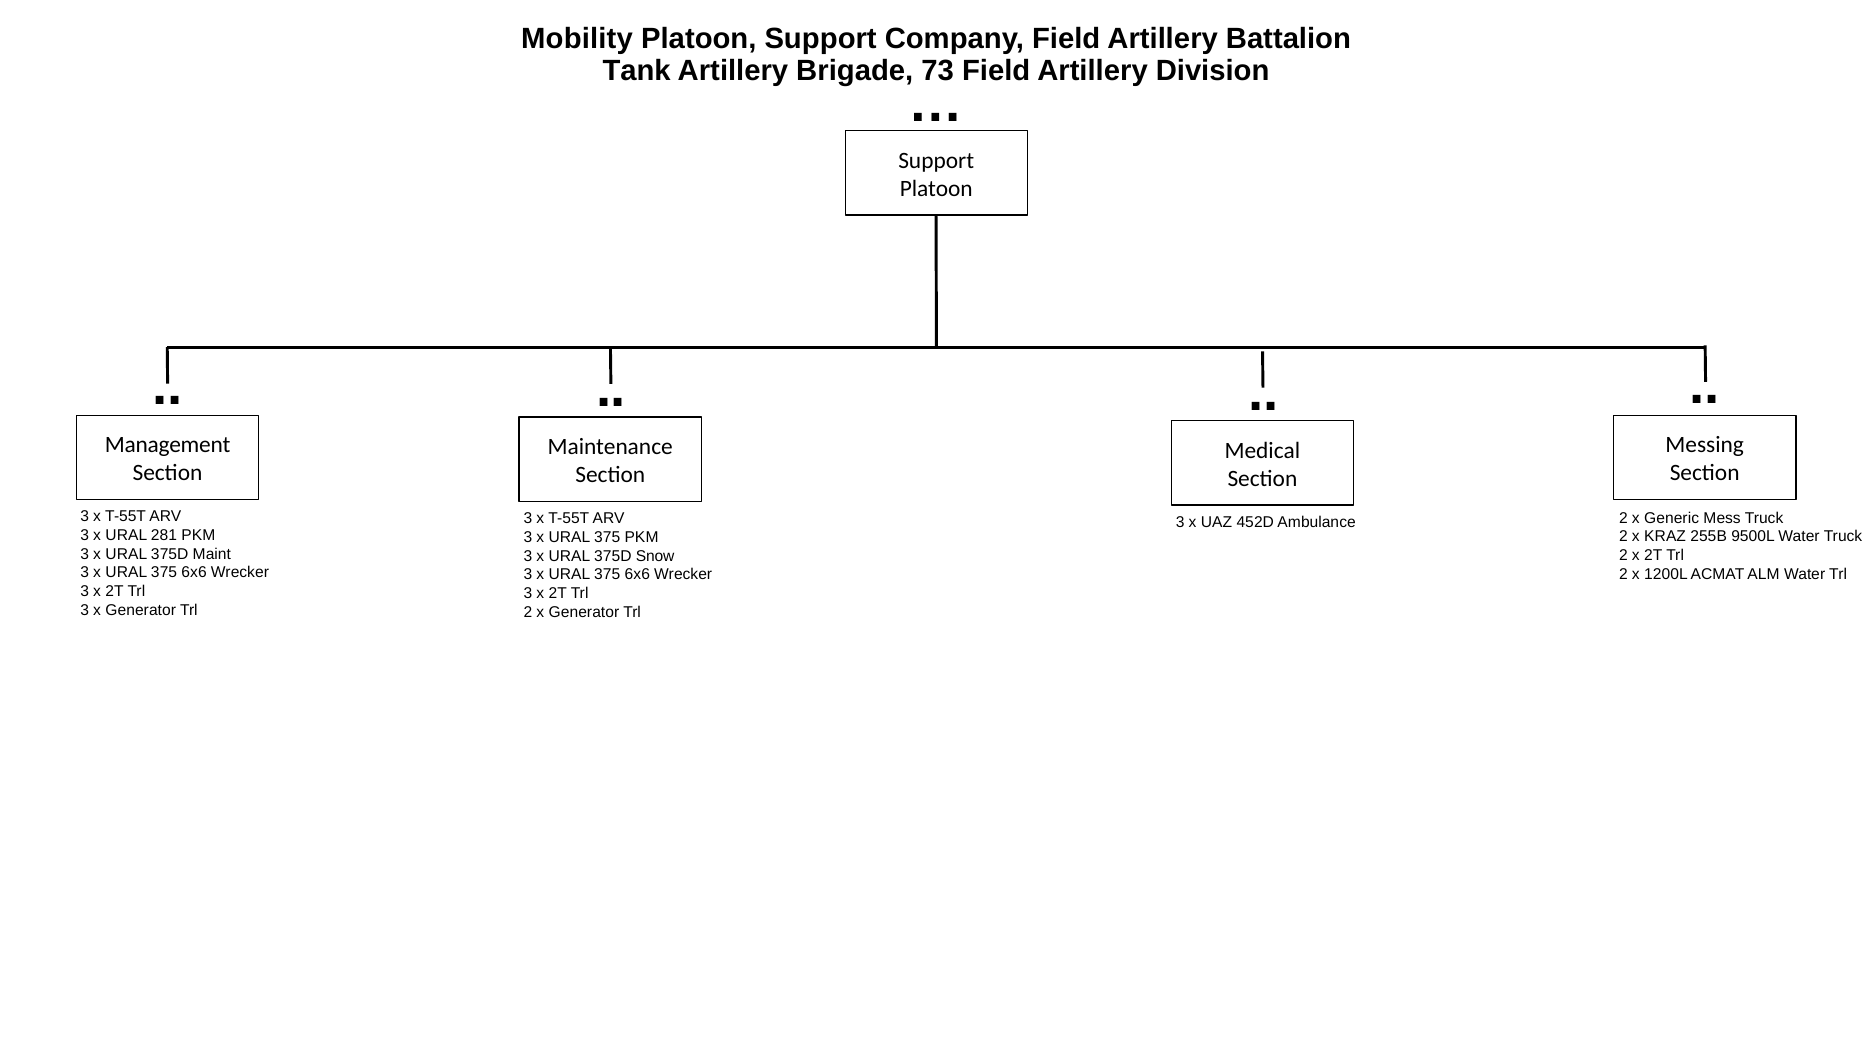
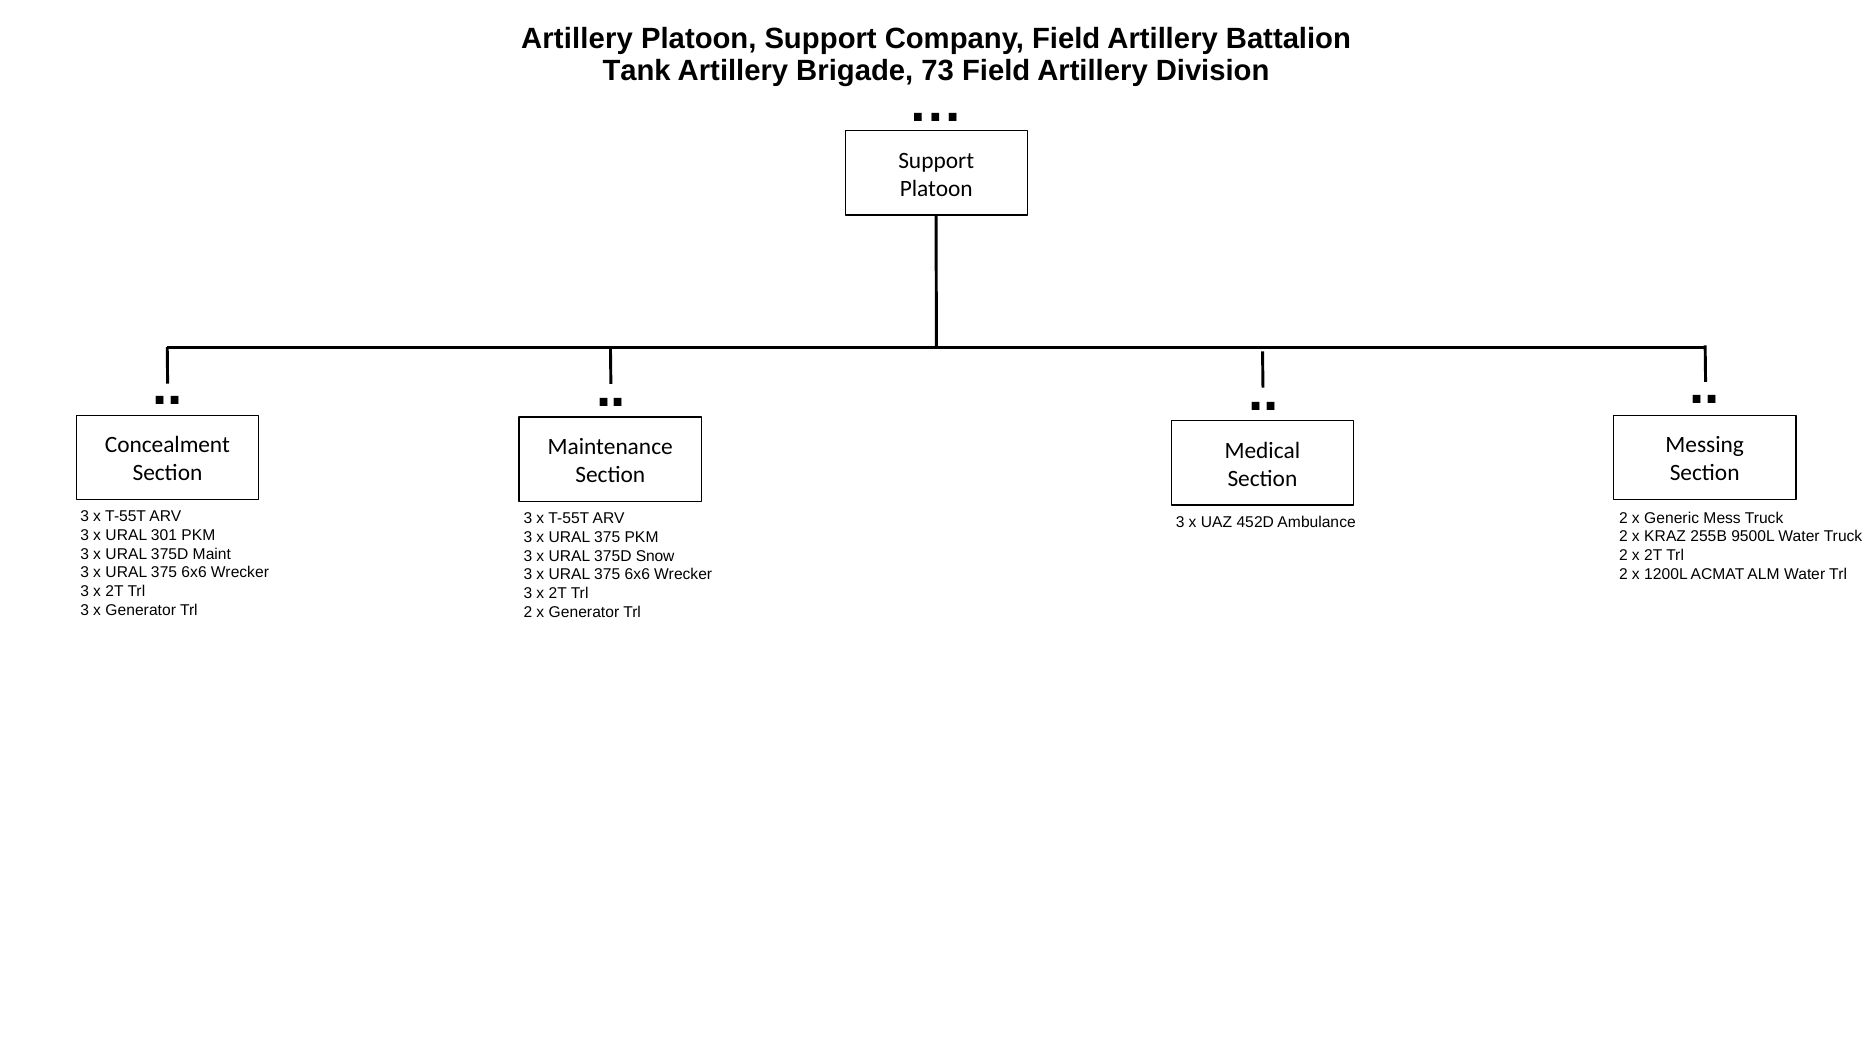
Mobility at (577, 39): Mobility -> Artillery
Management: Management -> Concealment
281: 281 -> 301
